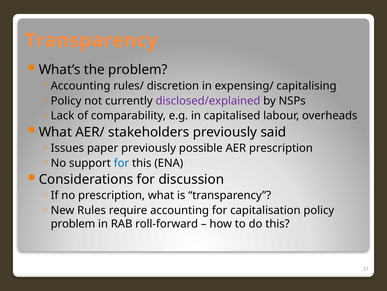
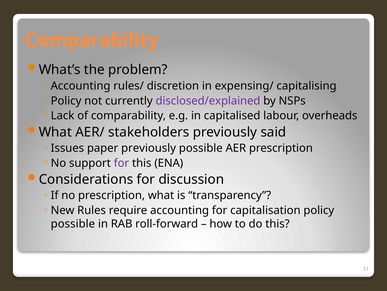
Transparency at (91, 40): Transparency -> Comparability
for at (121, 163) colour: blue -> purple
problem at (73, 223): problem -> possible
